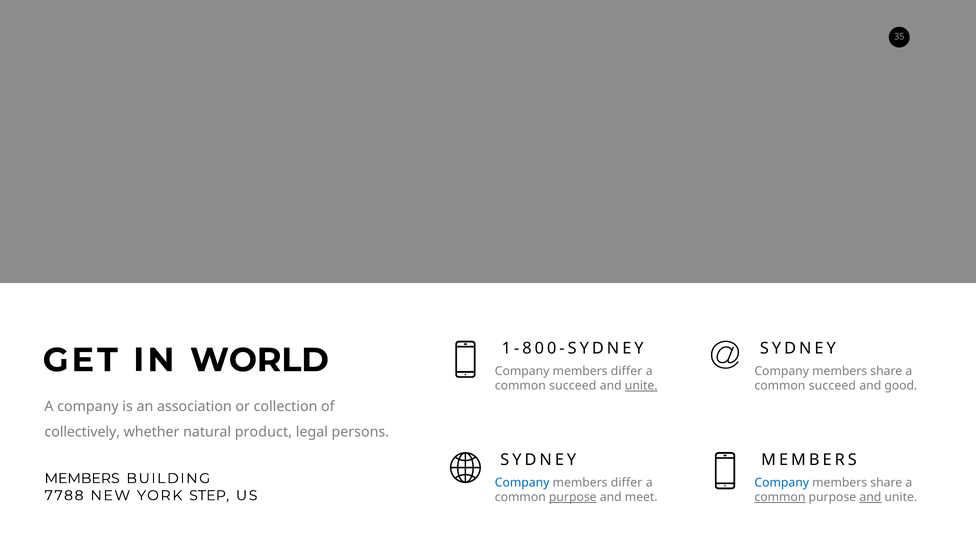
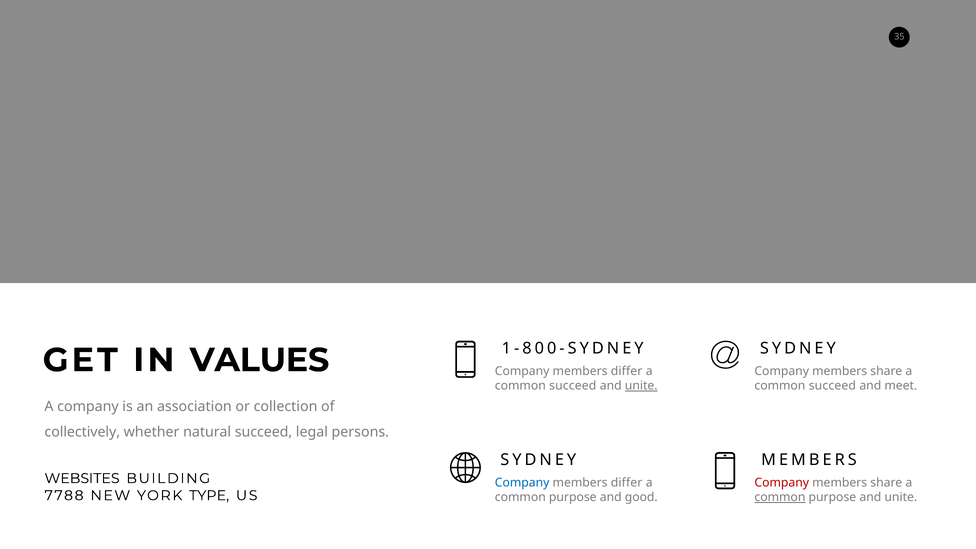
WORLD: WORLD -> VALUES
good: good -> meet
natural product: product -> succeed
MEMBERS at (82, 479): MEMBERS -> WEBSITES
Company at (782, 483) colour: blue -> red
STEP: STEP -> TYPE
purpose at (573, 497) underline: present -> none
meet: meet -> good
and at (870, 497) underline: present -> none
